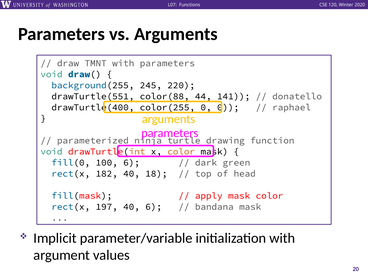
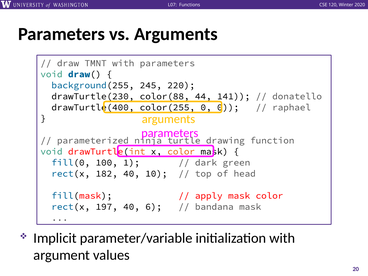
drawTurtle(551: drawTurtle(551 -> drawTurtle(230
100 6: 6 -> 1
18: 18 -> 10
